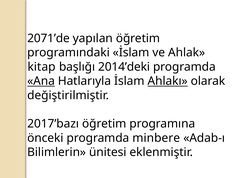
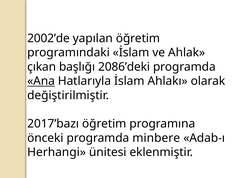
2071’de: 2071’de -> 2002’de
kitap: kitap -> çıkan
2014’deki: 2014’deki -> 2086’deki
Ahlakı underline: present -> none
Bilimlerin: Bilimlerin -> Herhangi
